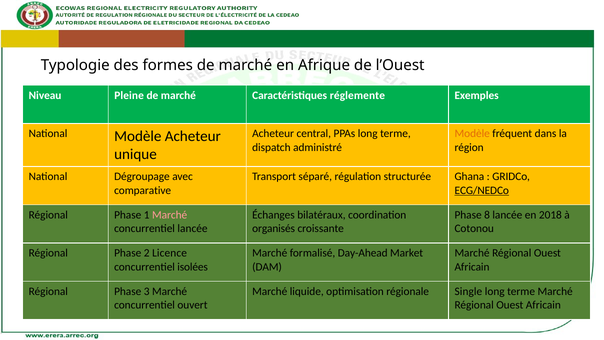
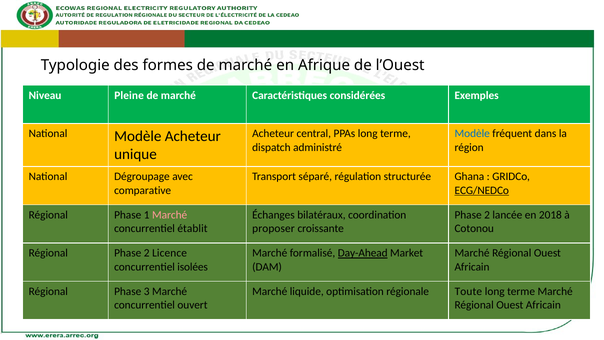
réglemente: réglemente -> considérées
Modèle at (472, 134) colour: orange -> blue
8 at (487, 215): 8 -> 2
concurrentiel lancée: lancée -> établit
organisés: organisés -> proposer
Day-Ahead underline: none -> present
Single: Single -> Toute
